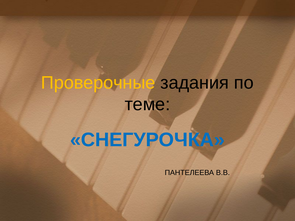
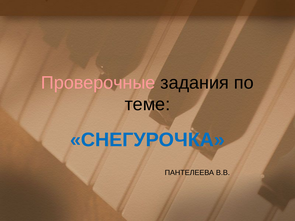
Проверочные colour: yellow -> pink
